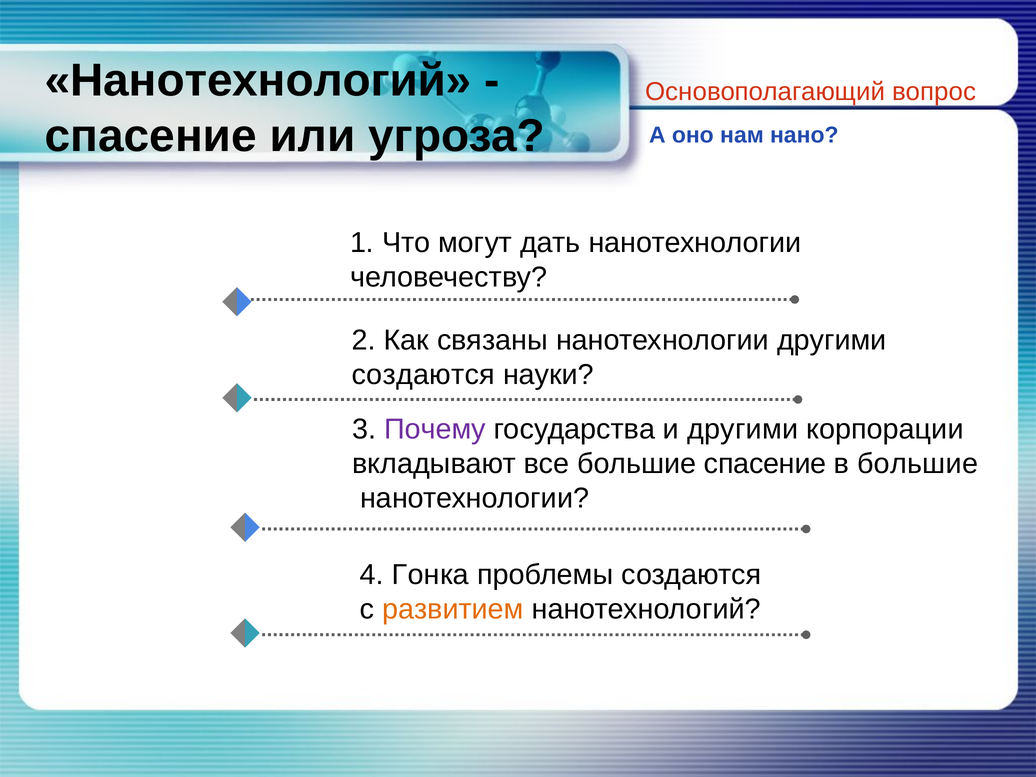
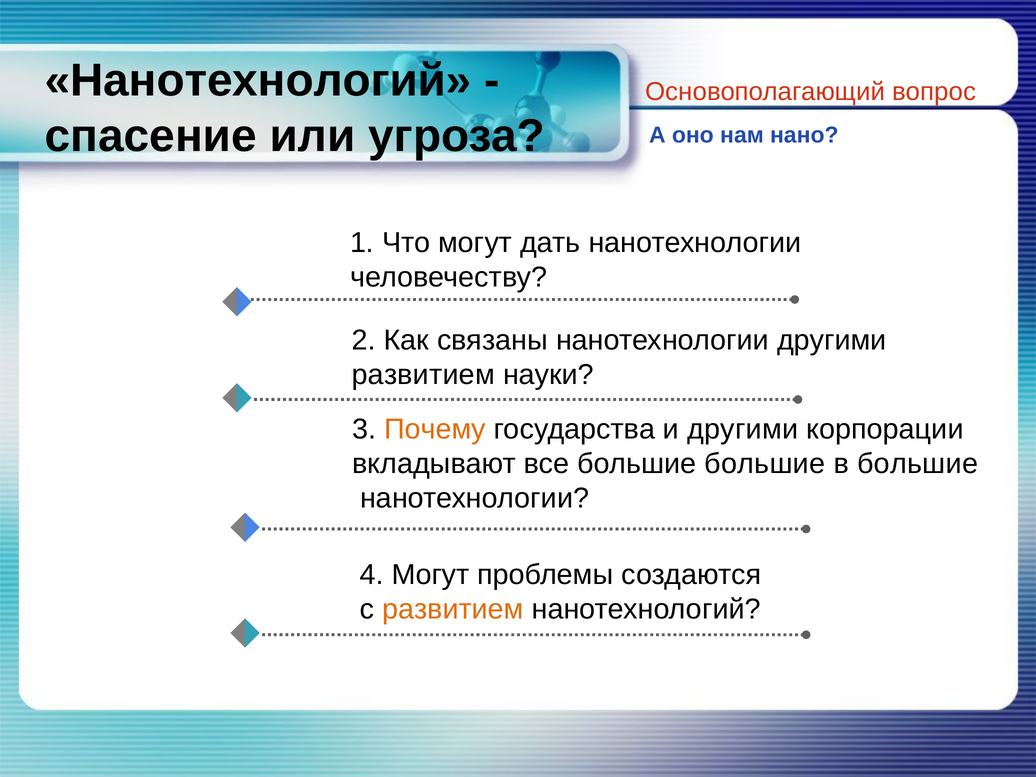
создаются at (423, 375): создаются -> развитием
Почему colour: purple -> orange
большие спасение: спасение -> большие
4 Гонка: Гонка -> Могут
